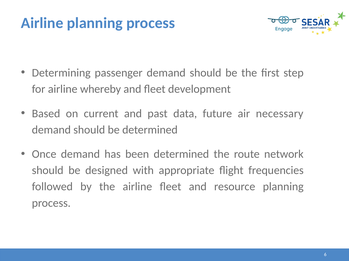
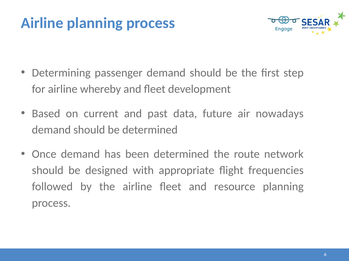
necessary: necessary -> nowadays
